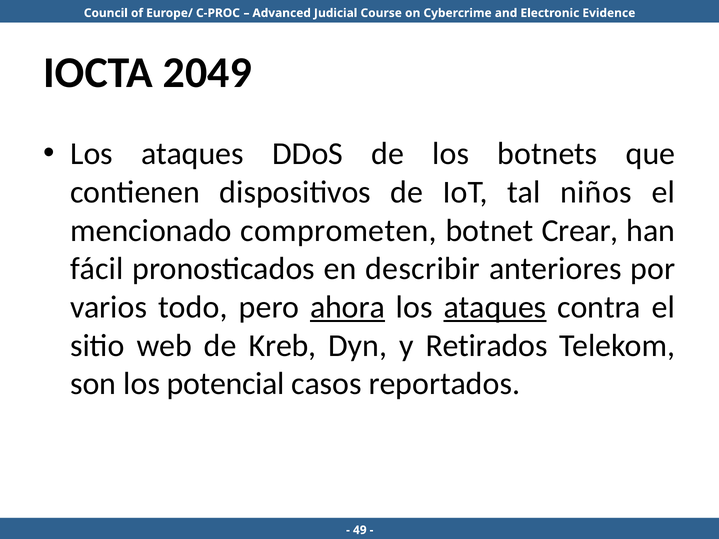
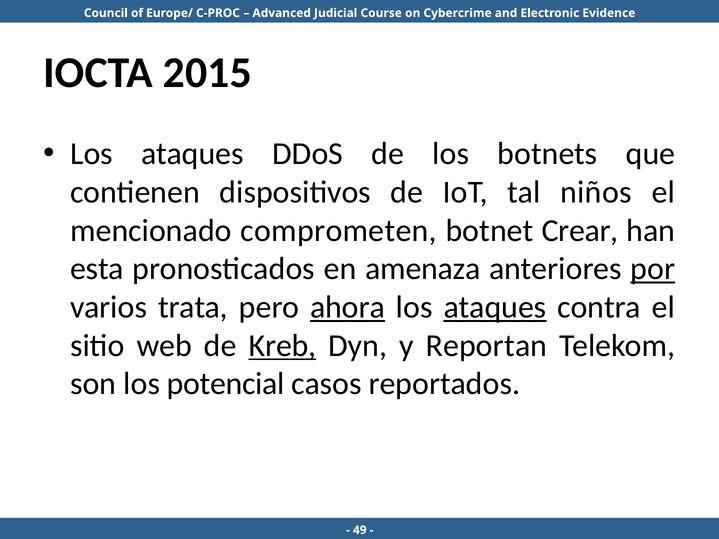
2049: 2049 -> 2015
fácil: fácil -> esta
describir: describir -> amenaza
por underline: none -> present
todo: todo -> trata
Kreb underline: none -> present
Retirados: Retirados -> Reportan
